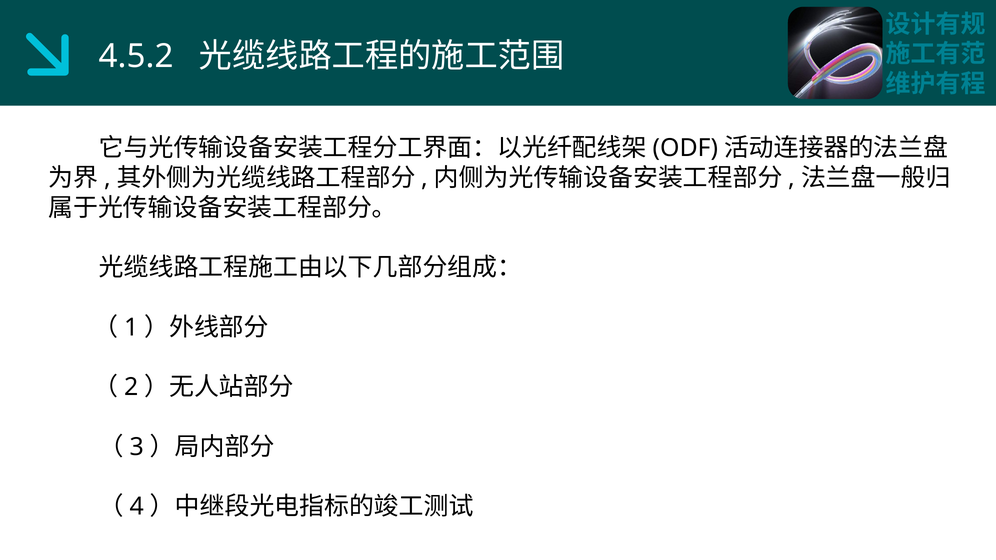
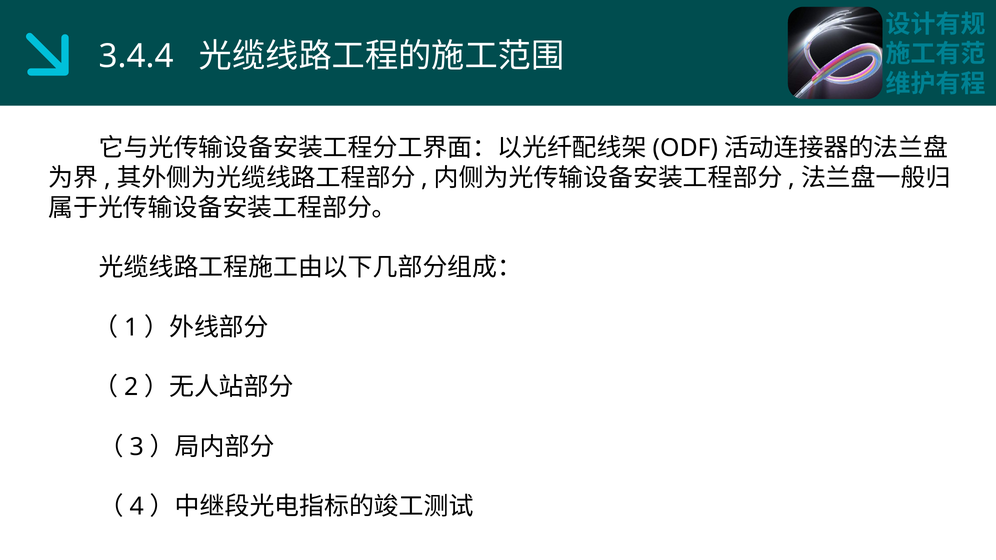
4.5.2: 4.5.2 -> 3.4.4
